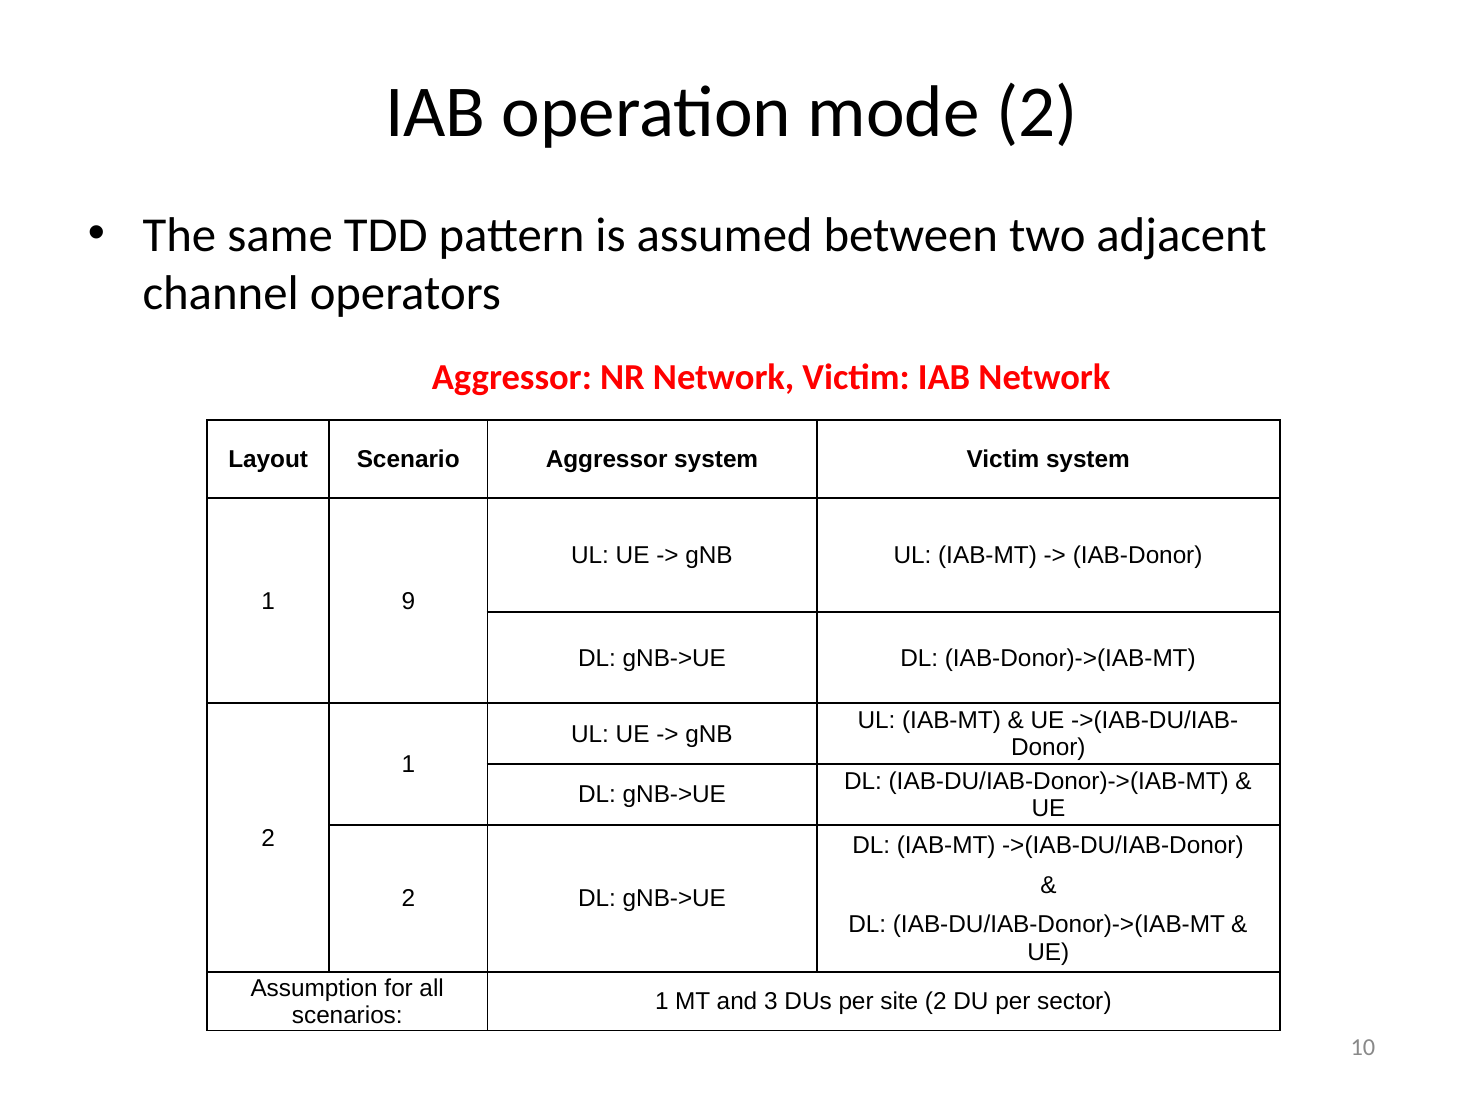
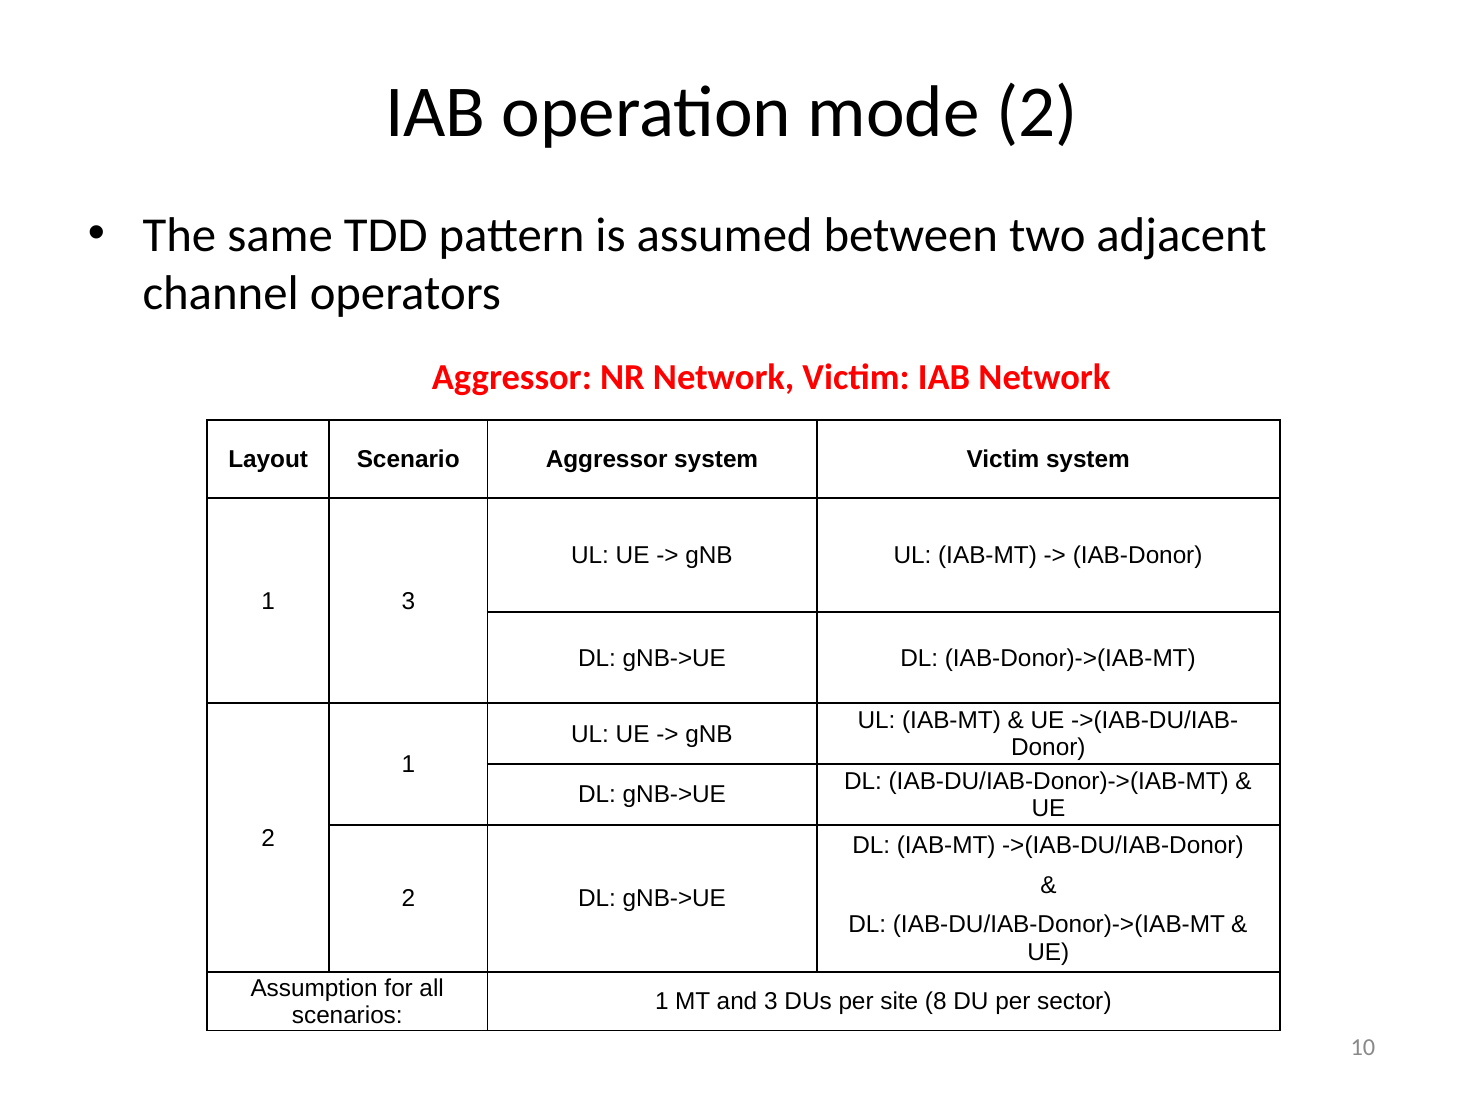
1 9: 9 -> 3
site 2: 2 -> 8
